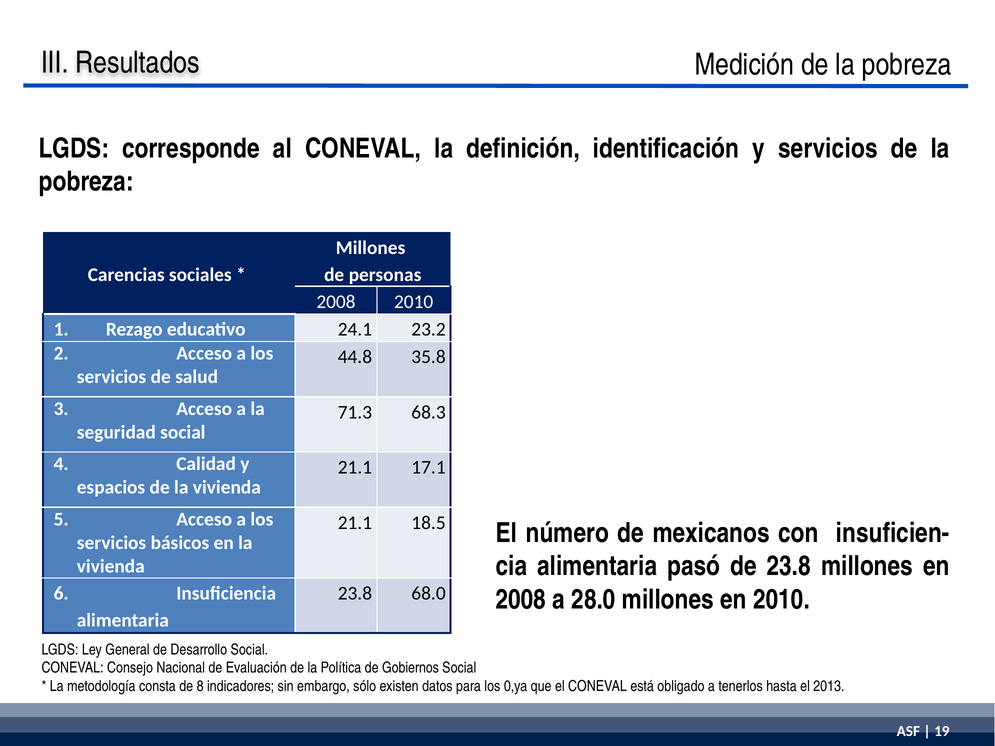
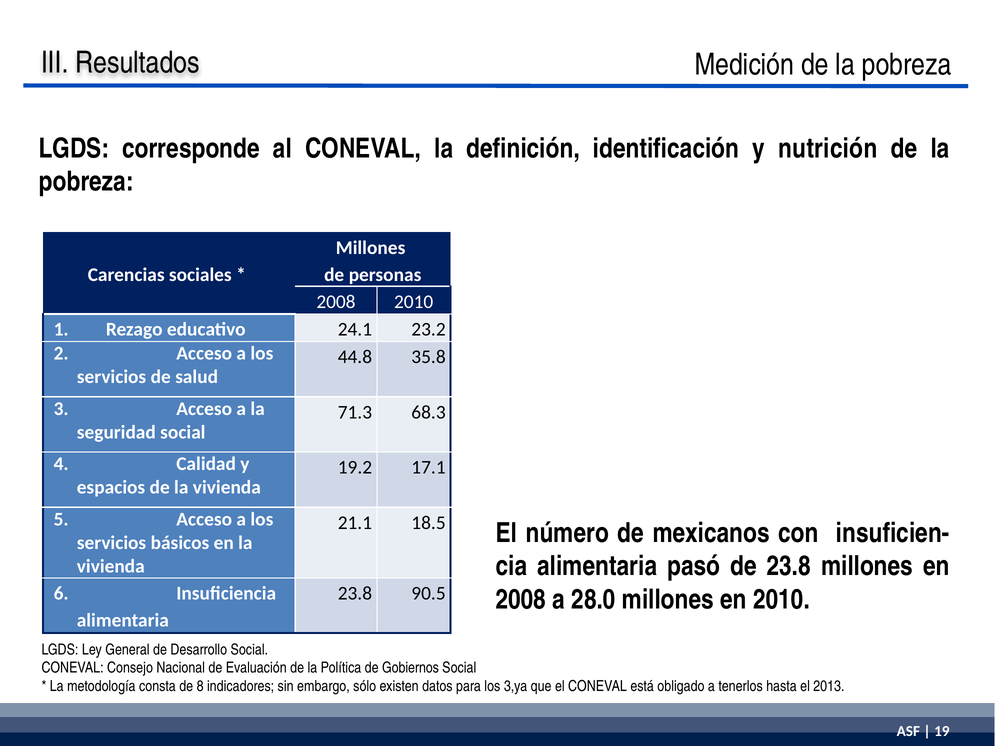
y servicios: servicios -> nutrición
21.1 at (355, 468): 21.1 -> 19.2
68.0: 68.0 -> 90.5
0,ya: 0,ya -> 3,ya
